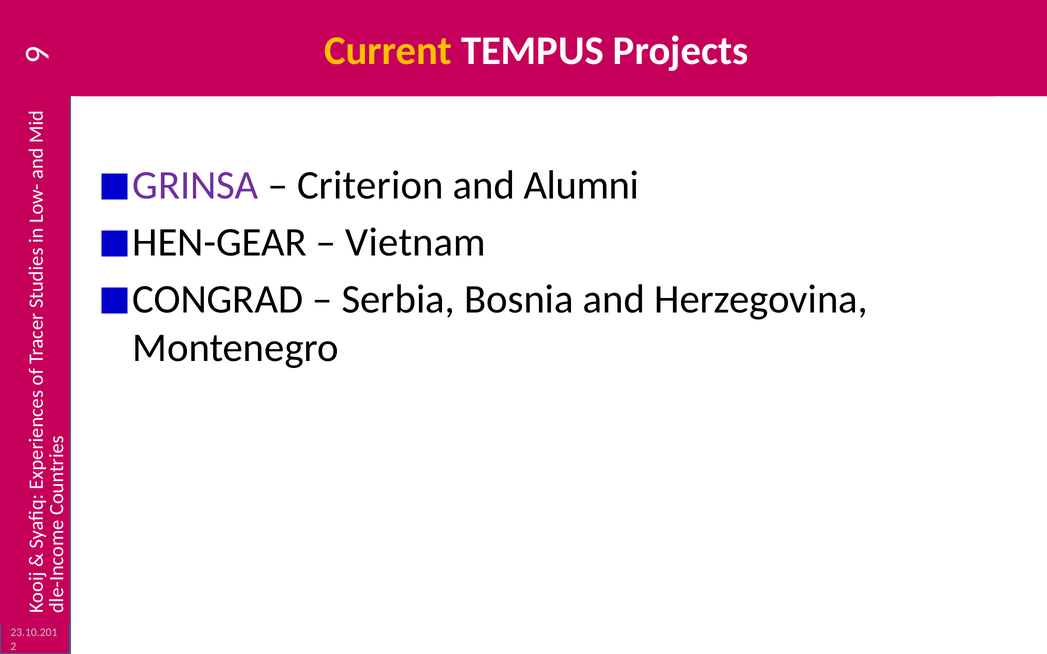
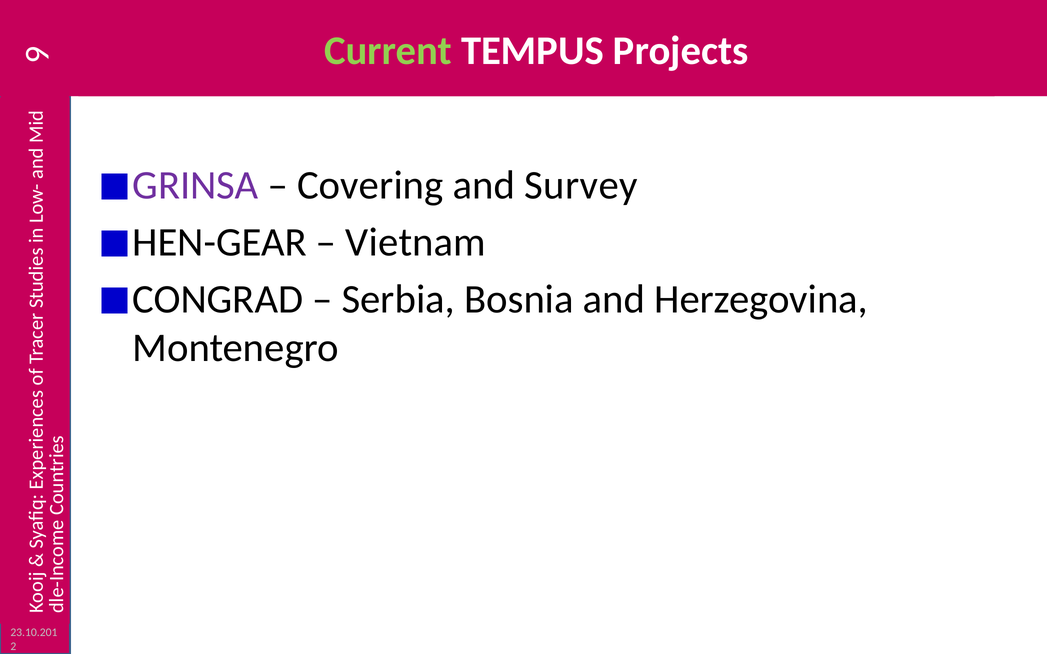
Current colour: yellow -> light green
Criterion: Criterion -> Covering
Alumni: Alumni -> Survey
